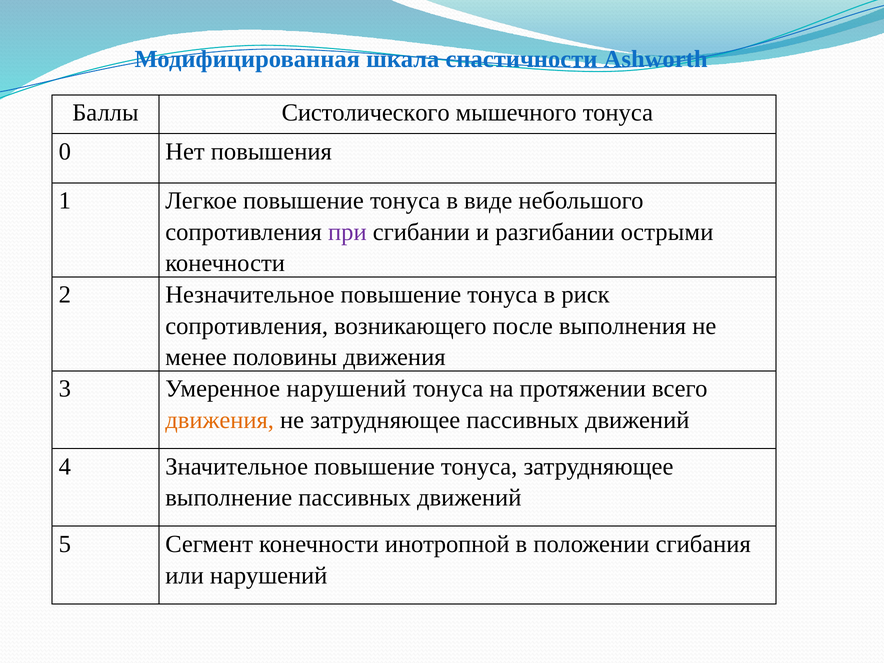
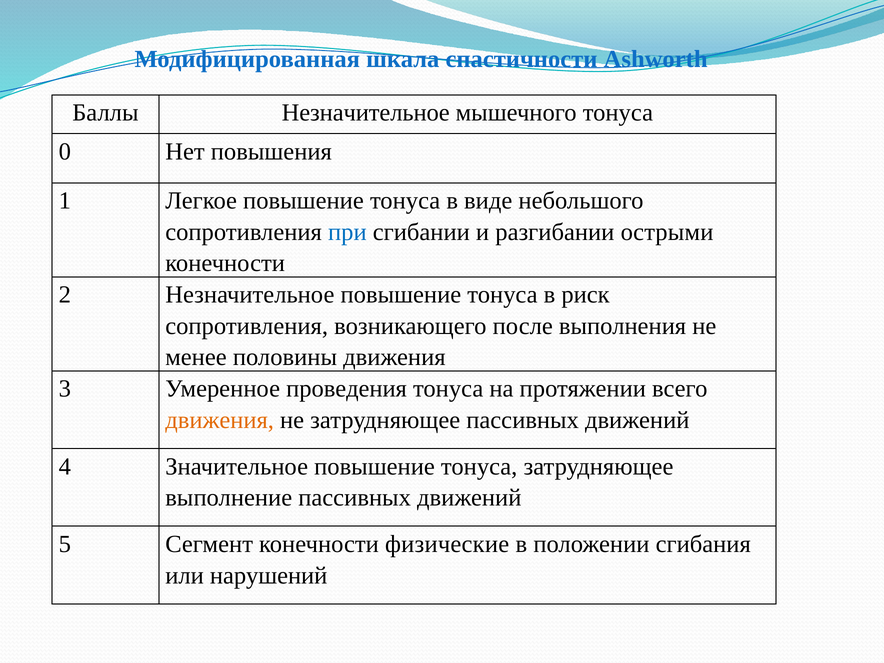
Баллы Систолического: Систолического -> Незначительное
при colour: purple -> blue
Умеренное нарушений: нарушений -> проведения
инотропной: инотропной -> физические
